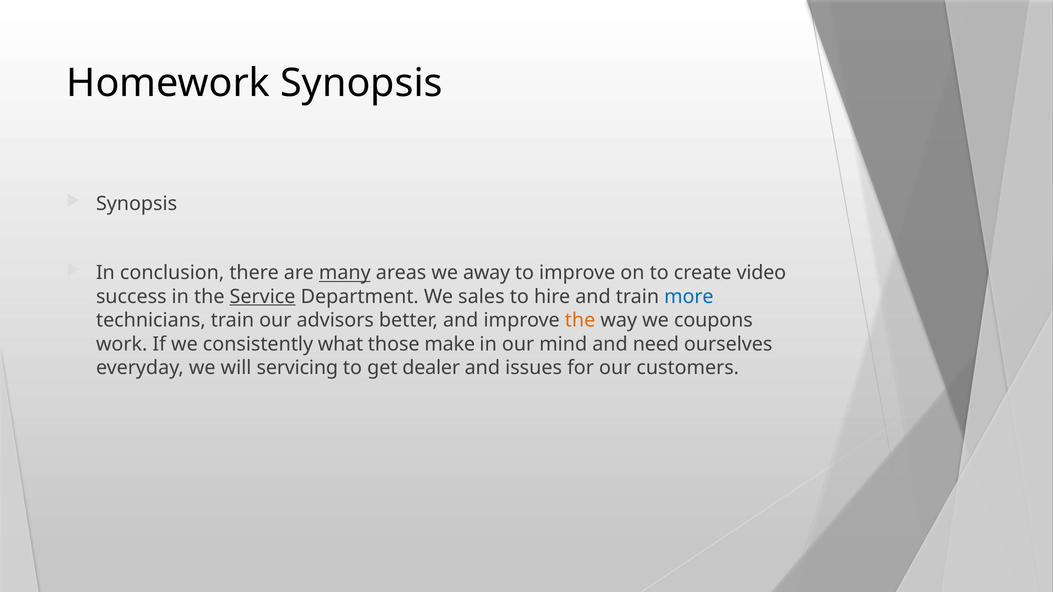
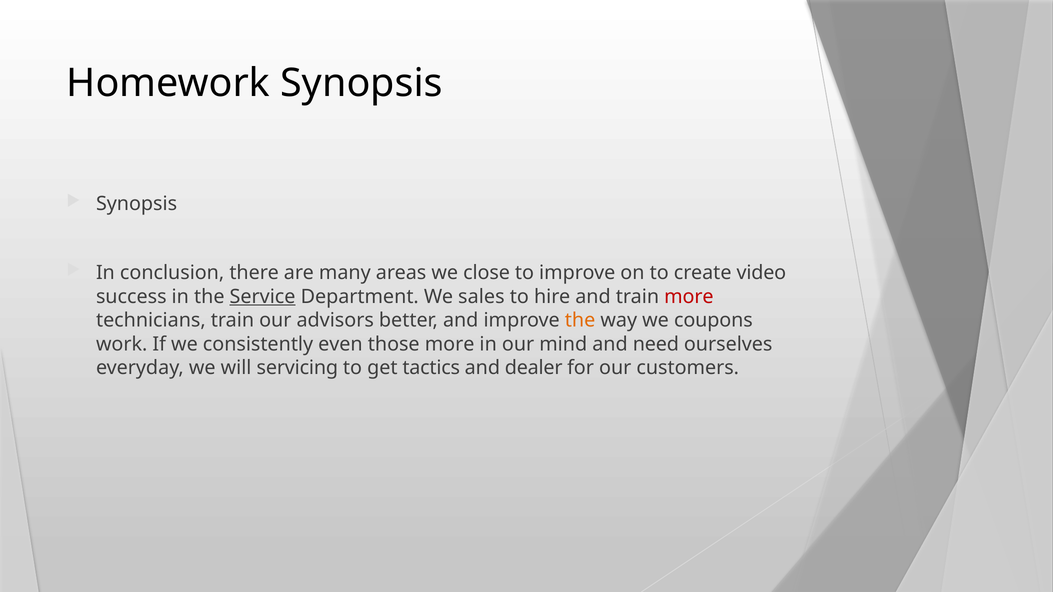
many underline: present -> none
away: away -> close
more at (689, 297) colour: blue -> red
what: what -> even
those make: make -> more
dealer: dealer -> tactics
issues: issues -> dealer
